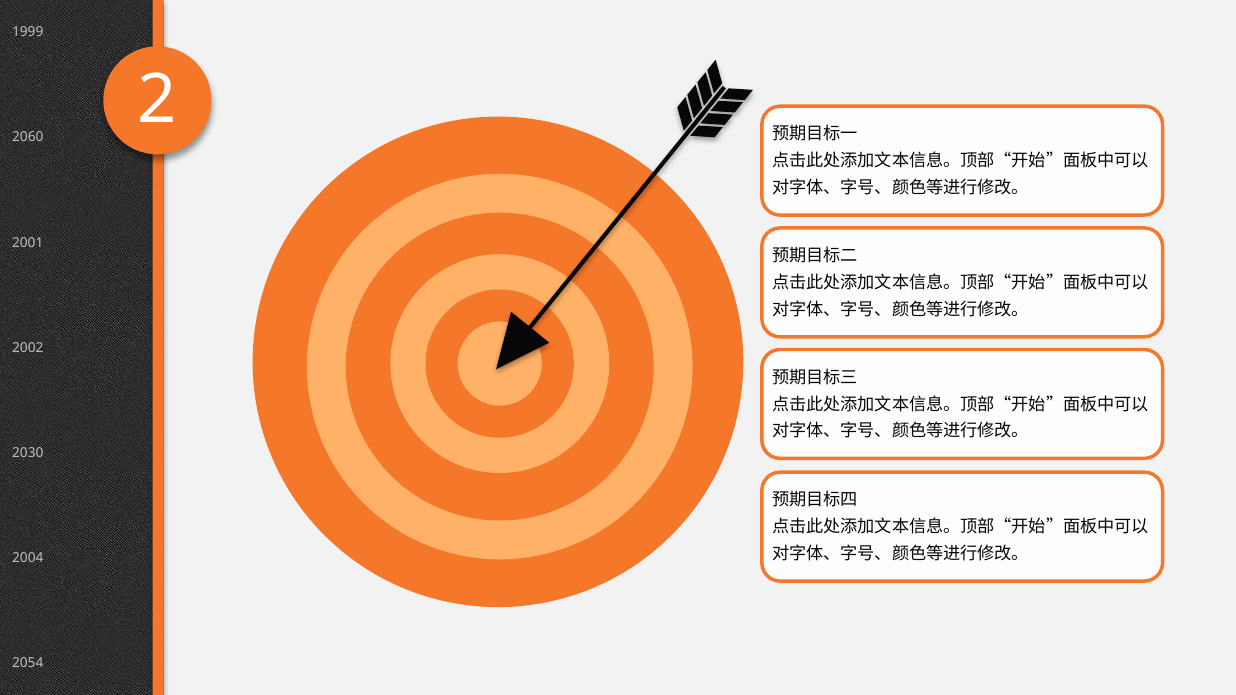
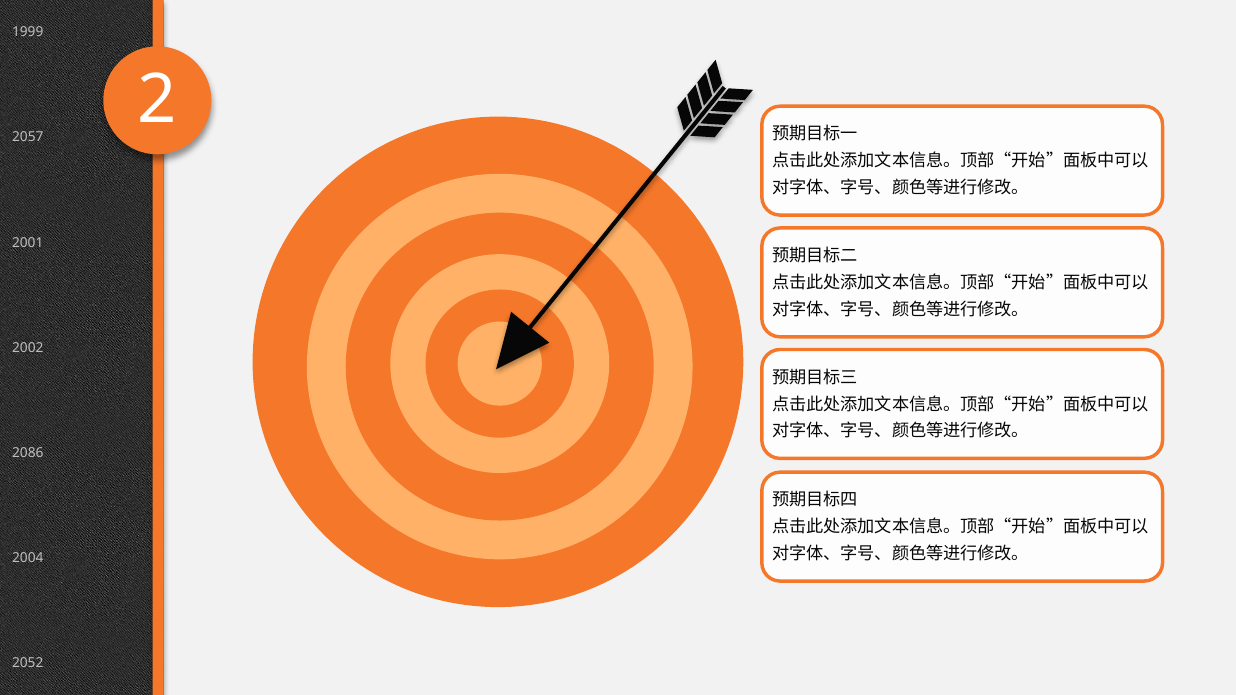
2060: 2060 -> 2057
2030: 2030 -> 2086
2054: 2054 -> 2052
